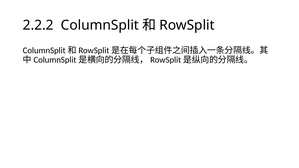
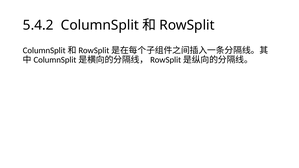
2.2.2: 2.2.2 -> 5.4.2
